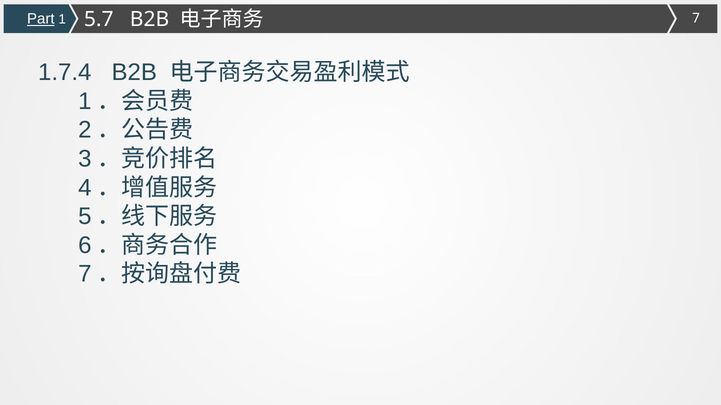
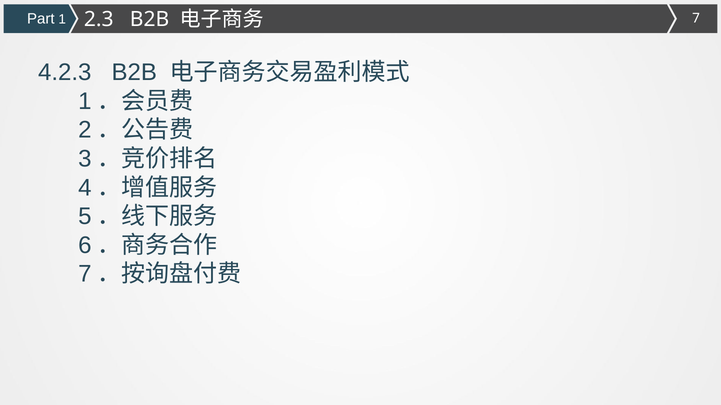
Part underline: present -> none
5.7: 5.7 -> 2.3
1.7.4: 1.7.4 -> 4.2.3
